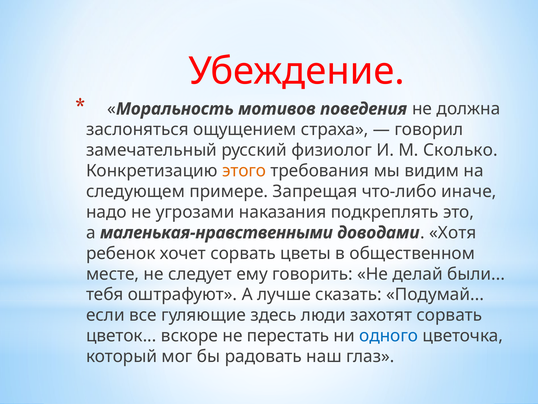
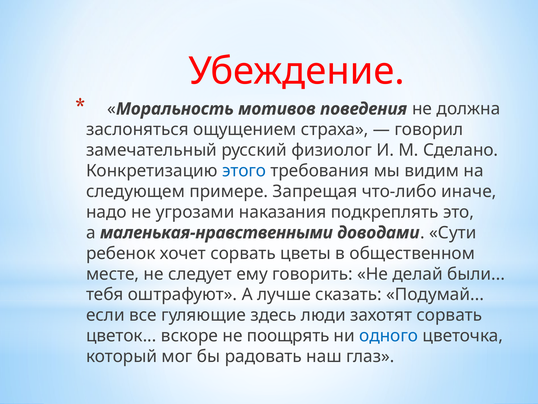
Сколько: Сколько -> Сделано
этого colour: orange -> blue
Хотя: Хотя -> Сути
перестать: перестать -> поощрять
